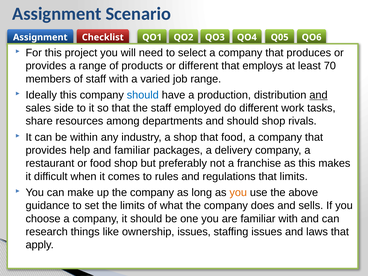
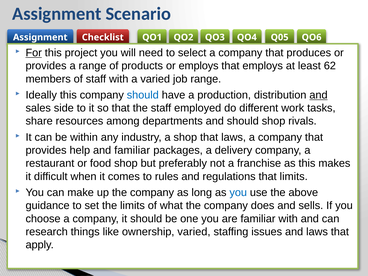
For underline: none -> present
or different: different -> employs
70: 70 -> 62
that food: food -> laws
you at (238, 193) colour: orange -> blue
ownership issues: issues -> varied
